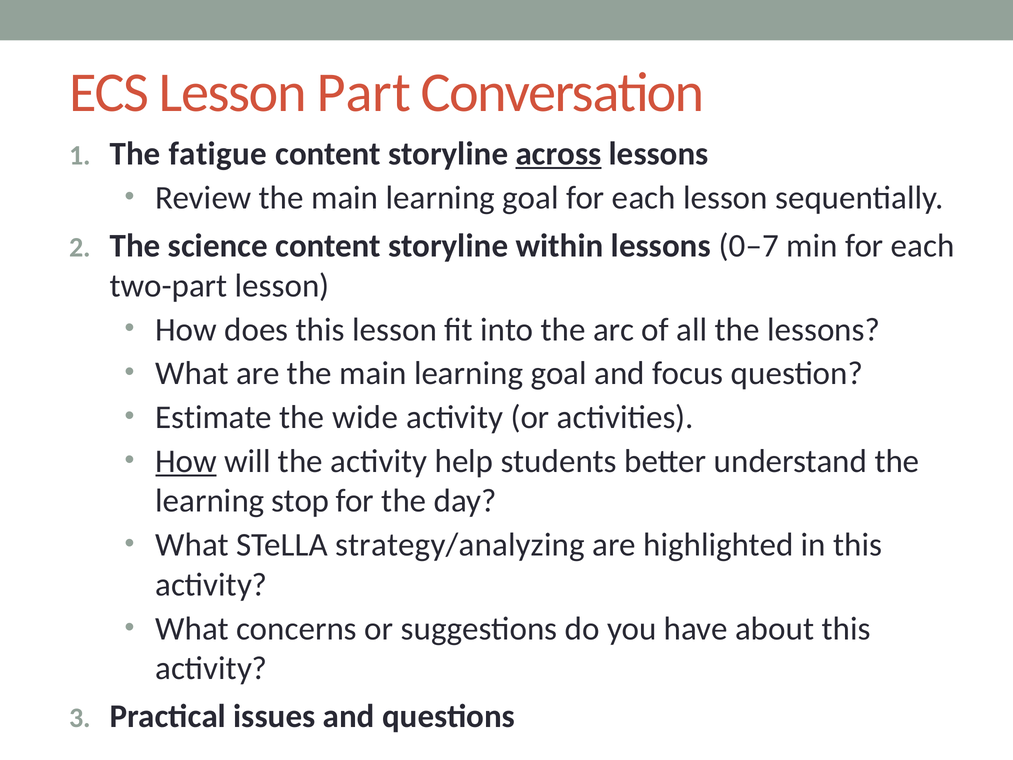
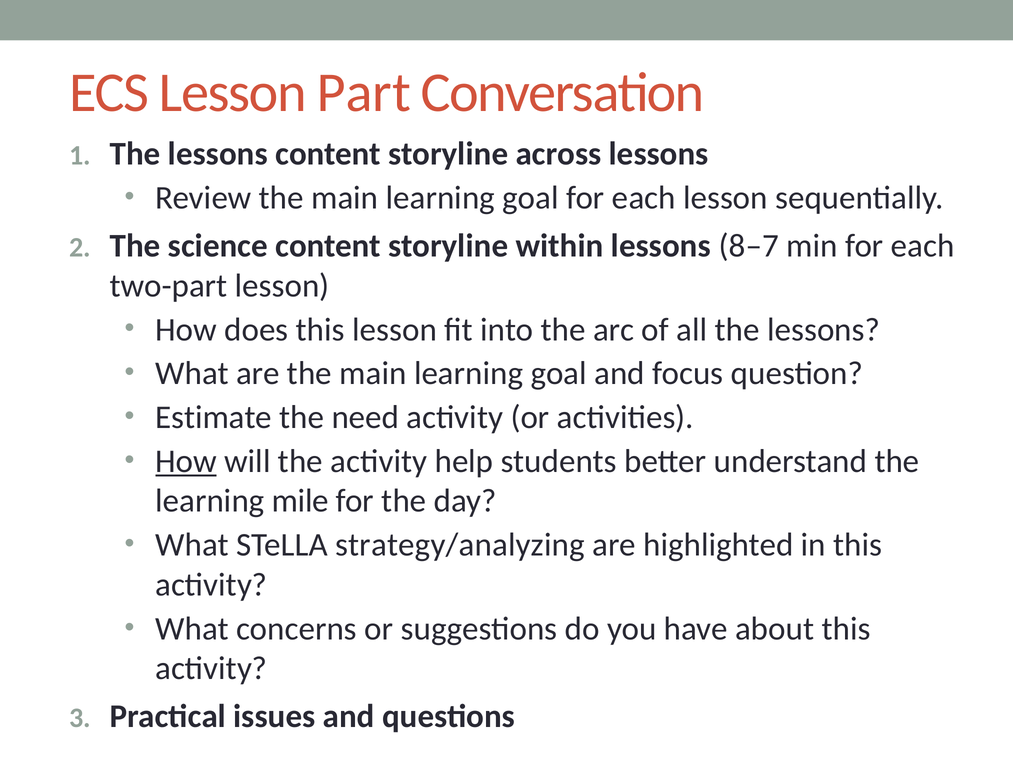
fatigue at (218, 154): fatigue -> lessons
across underline: present -> none
0–7: 0–7 -> 8–7
wide: wide -> need
stop: stop -> mile
